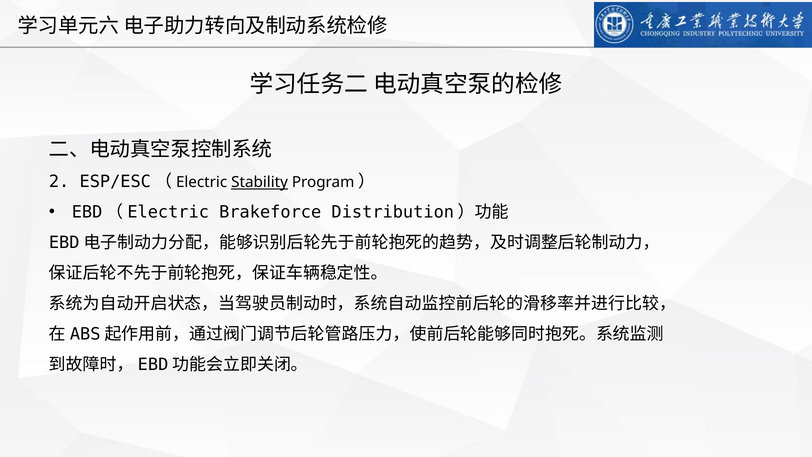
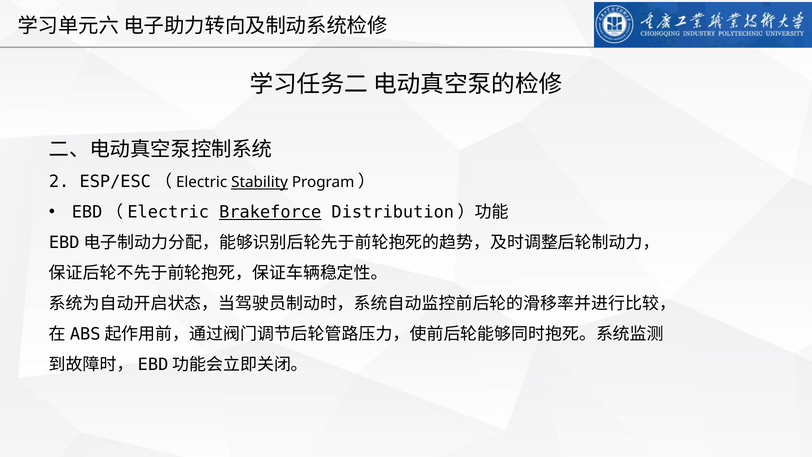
Brakeforce underline: none -> present
